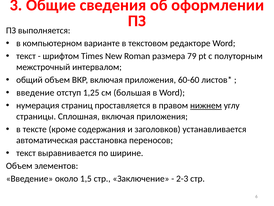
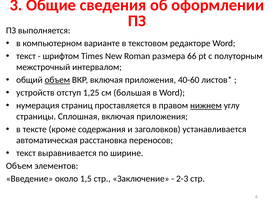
79: 79 -> 66
объем at (57, 80) underline: none -> present
60-60: 60-60 -> 40-60
введение at (35, 92): введение -> устройств
